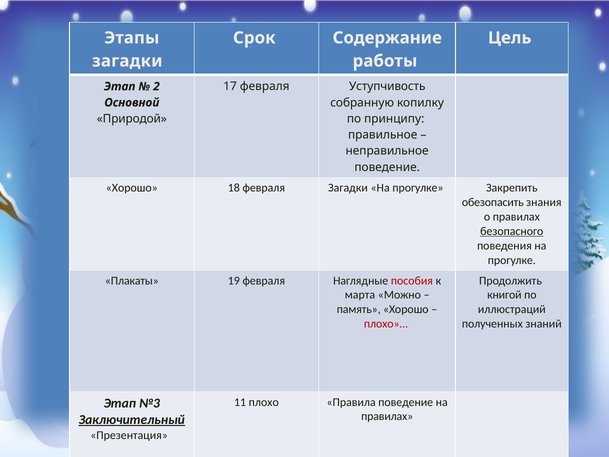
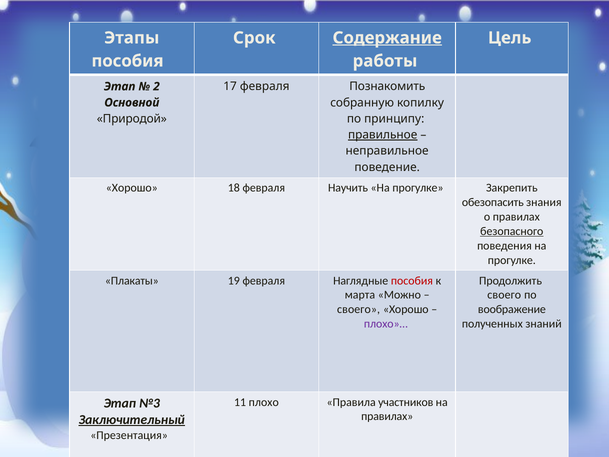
Содержание underline: none -> present
загадки at (127, 61): загадки -> пособия
Уступчивость: Уступчивость -> Познакомить
правильное underline: none -> present
февраля Загадки: Загадки -> Научить
книгой at (504, 295): книгой -> своего
память at (359, 309): память -> своего
иллюстраций: иллюстраций -> воображение
плохо»… colour: red -> purple
Правила поведение: поведение -> участников
